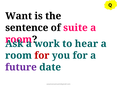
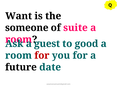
sentence: sentence -> someone
work: work -> guest
hear: hear -> good
future colour: purple -> black
